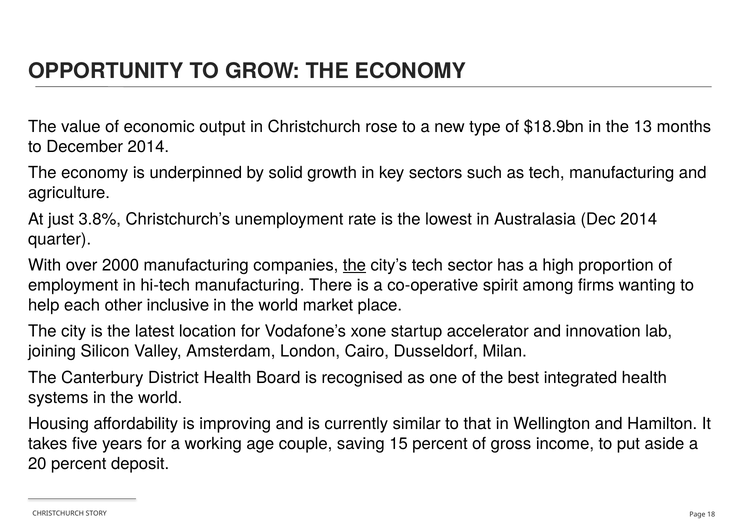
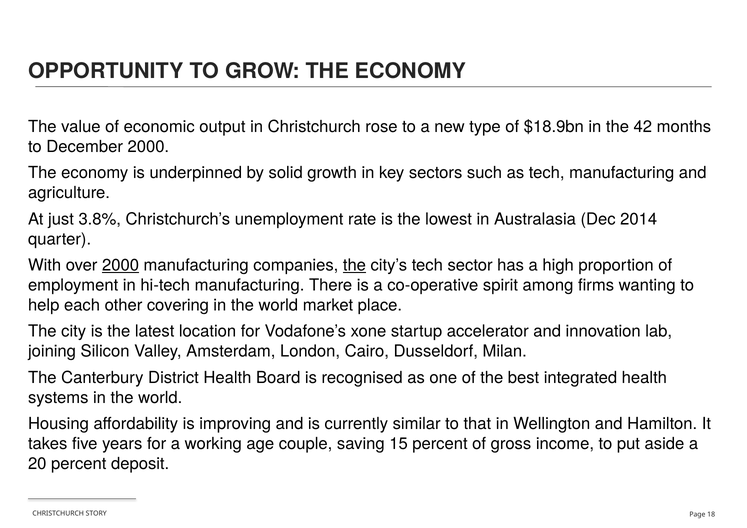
13: 13 -> 42
December 2014: 2014 -> 2000
2000 at (121, 265) underline: none -> present
inclusive: inclusive -> covering
